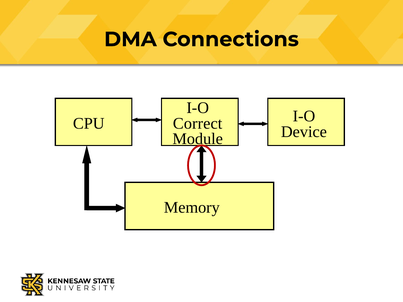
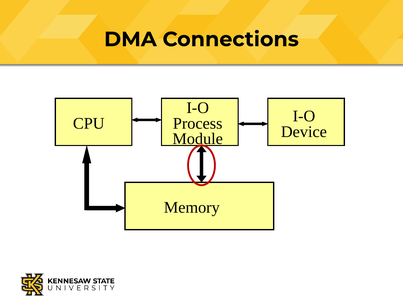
Correct: Correct -> Process
